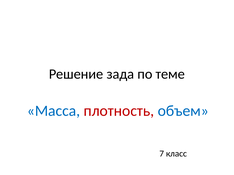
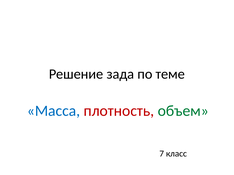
объем colour: blue -> green
